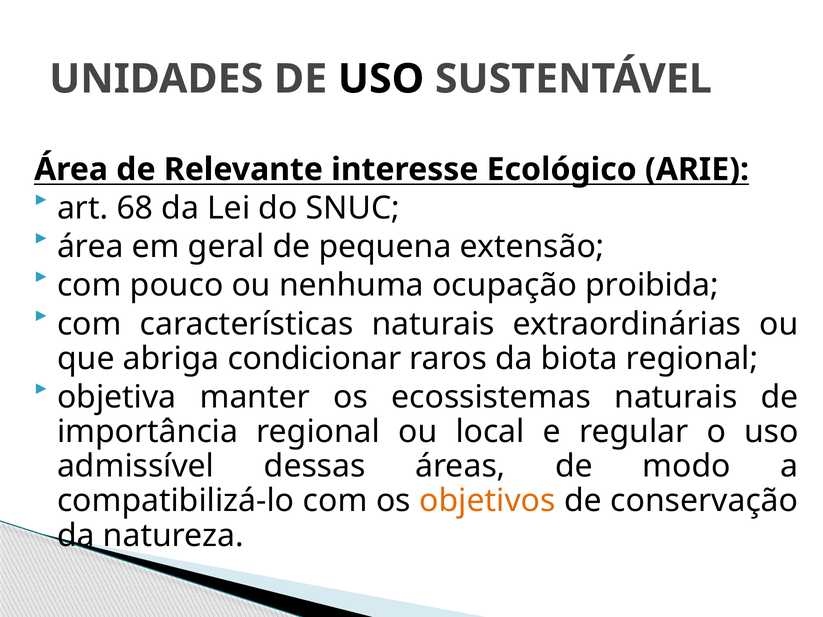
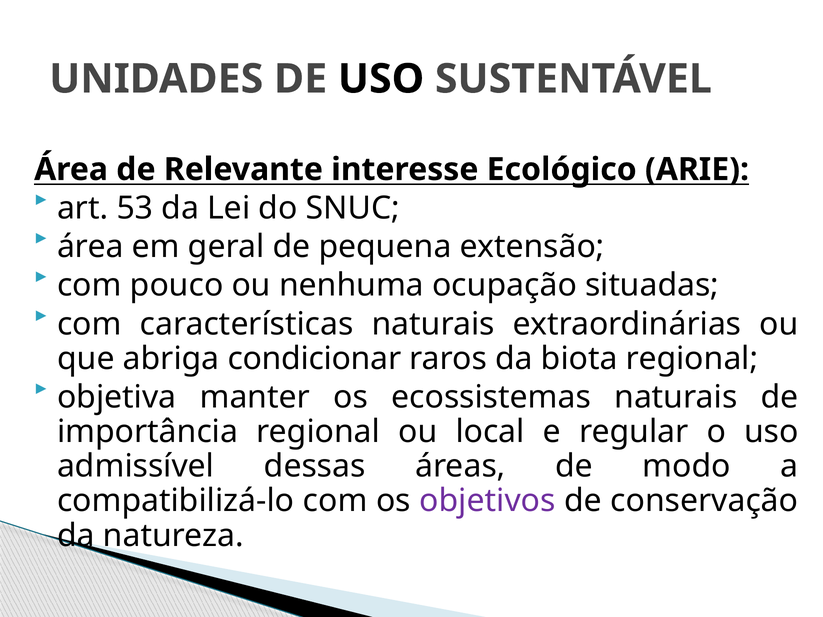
68: 68 -> 53
proibida: proibida -> situadas
objetivos colour: orange -> purple
